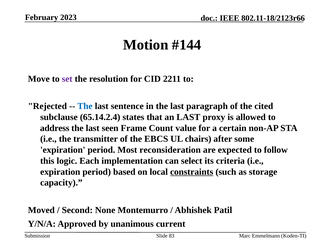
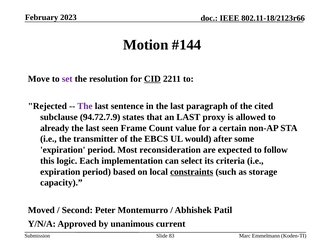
CID underline: none -> present
The at (85, 106) colour: blue -> purple
65.14.2.4: 65.14.2.4 -> 94.72.7.9
address: address -> already
chairs: chairs -> would
None: None -> Peter
